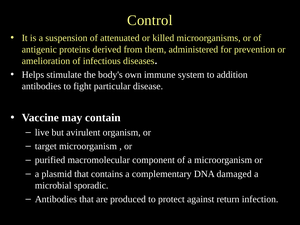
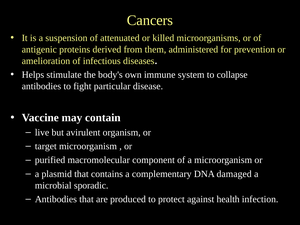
Control: Control -> Cancers
addition: addition -> collapse
return: return -> health
